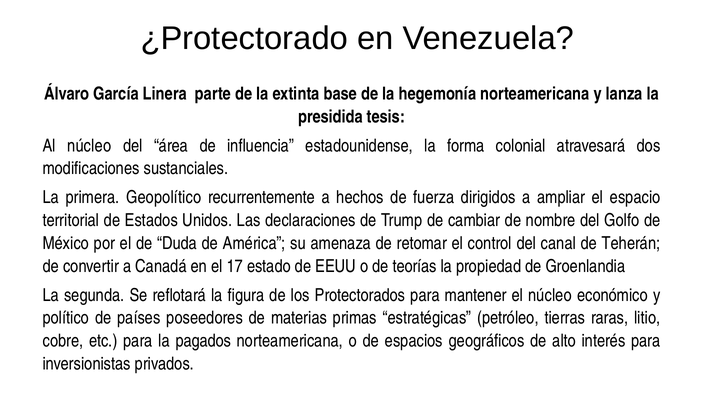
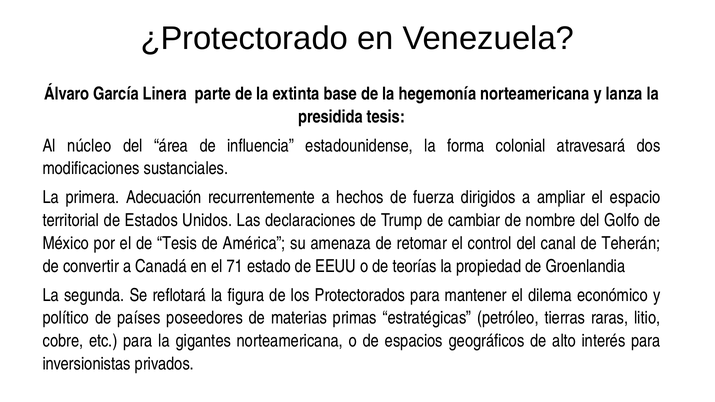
Geopolítico: Geopolítico -> Adecuación
de Duda: Duda -> Tesis
17: 17 -> 71
el núcleo: núcleo -> dilema
pagados: pagados -> gigantes
